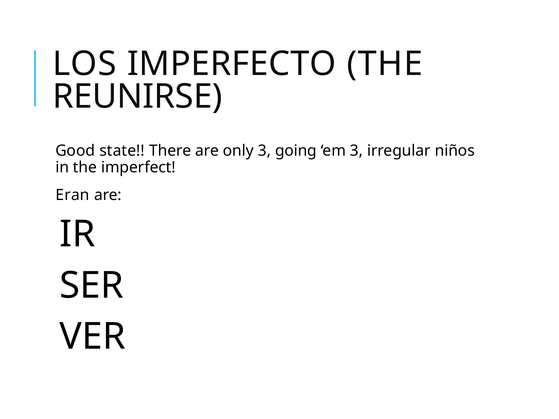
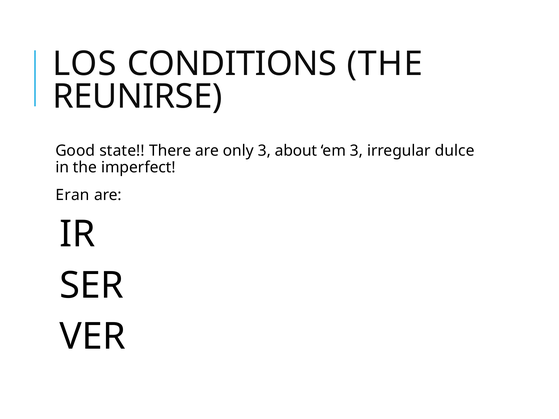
IMPERFECTO: IMPERFECTO -> CONDITIONS
going: going -> about
niños: niños -> dulce
